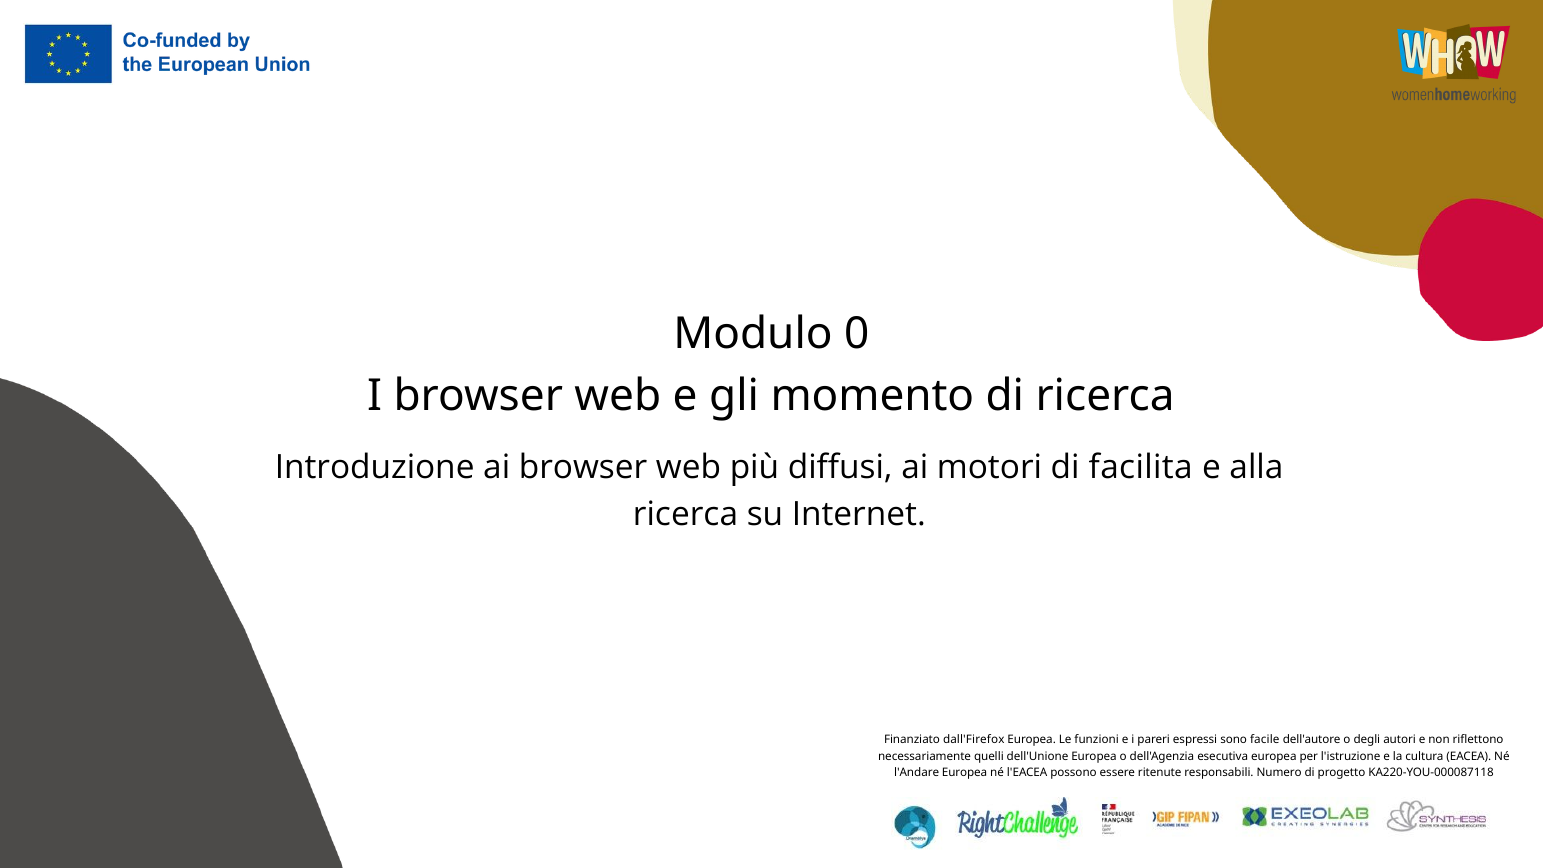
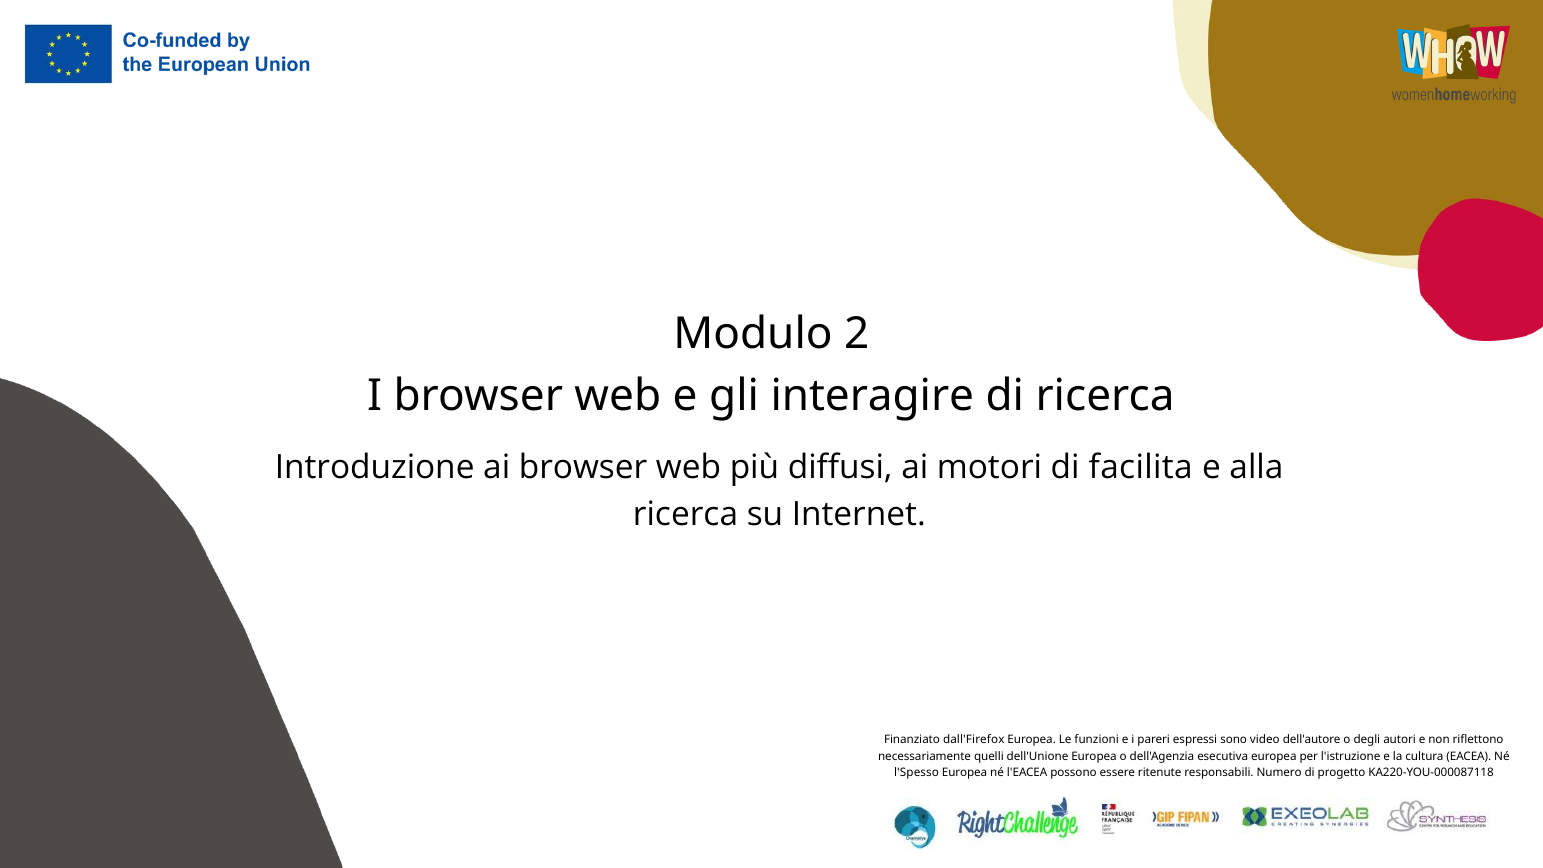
0: 0 -> 2
momento: momento -> interagire
facile: facile -> video
l'Andare: l'Andare -> l'Spesso
